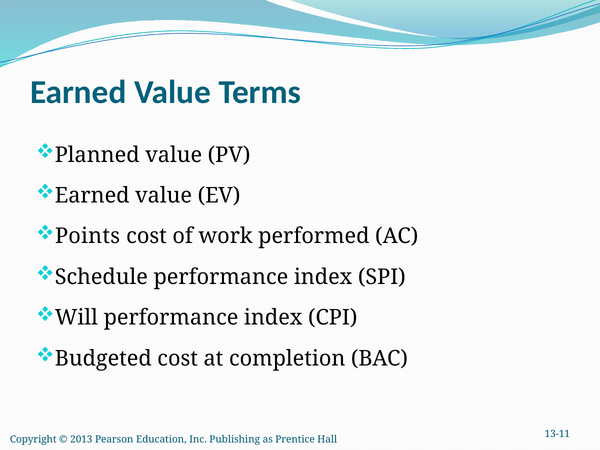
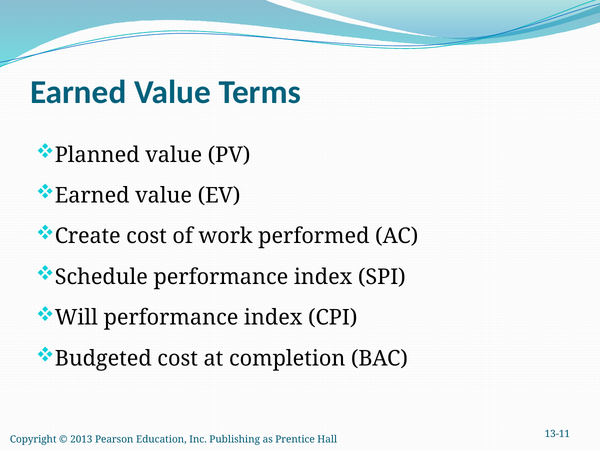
Points: Points -> Create
